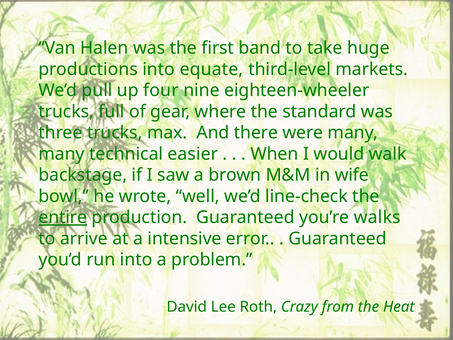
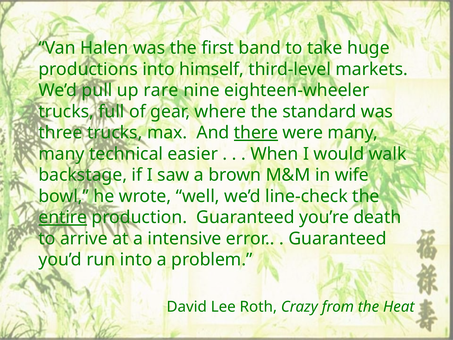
equate: equate -> himself
four: four -> rare
there underline: none -> present
walks: walks -> death
